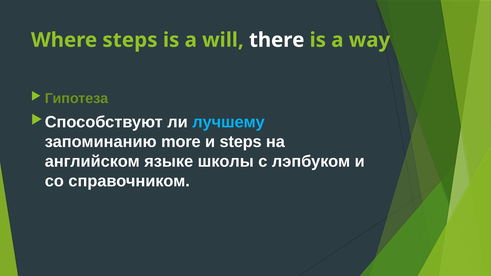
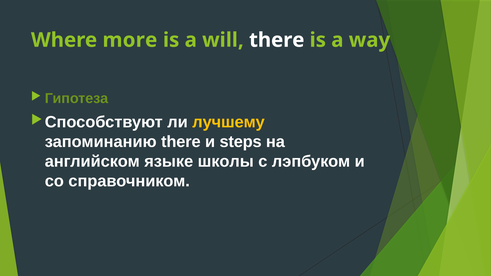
Where steps: steps -> more
лучшему colour: light blue -> yellow
запоминанию more: more -> there
